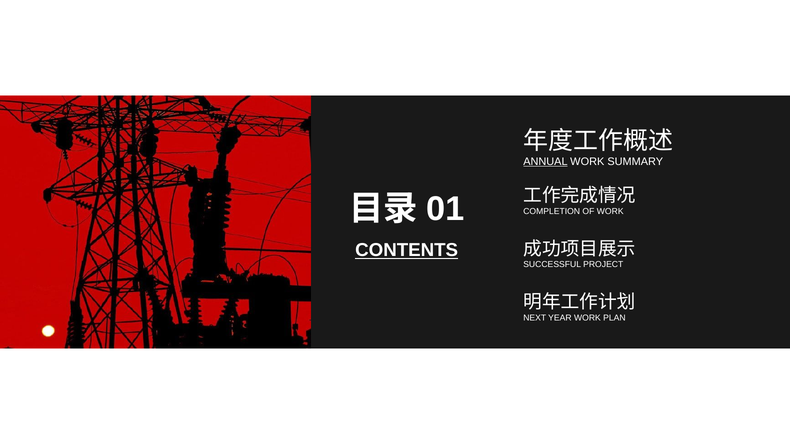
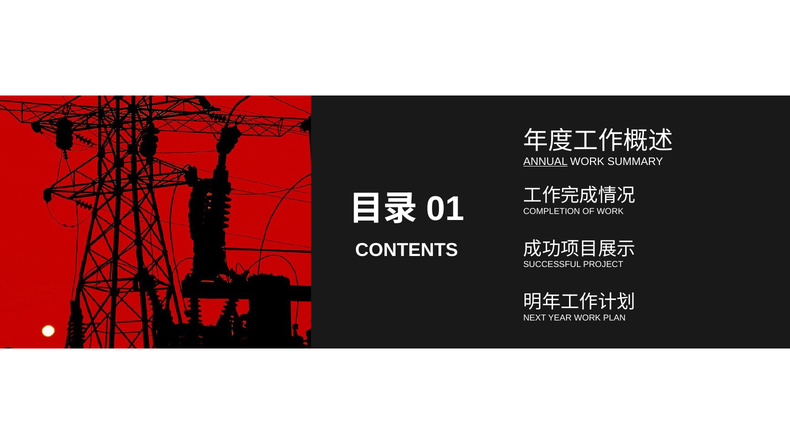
CONTENTS underline: present -> none
